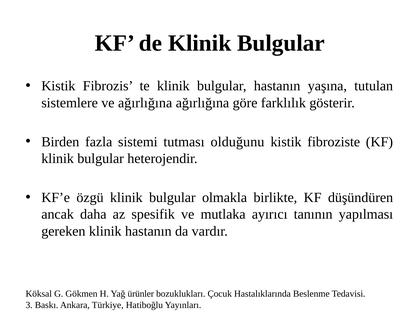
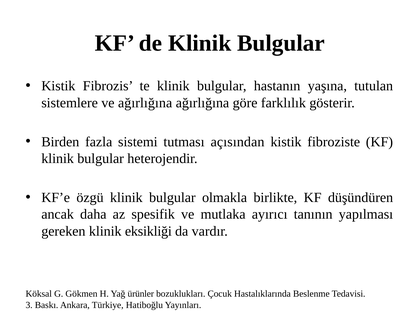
olduğunu: olduğunu -> açısından
klinik hastanın: hastanın -> eksikliği
